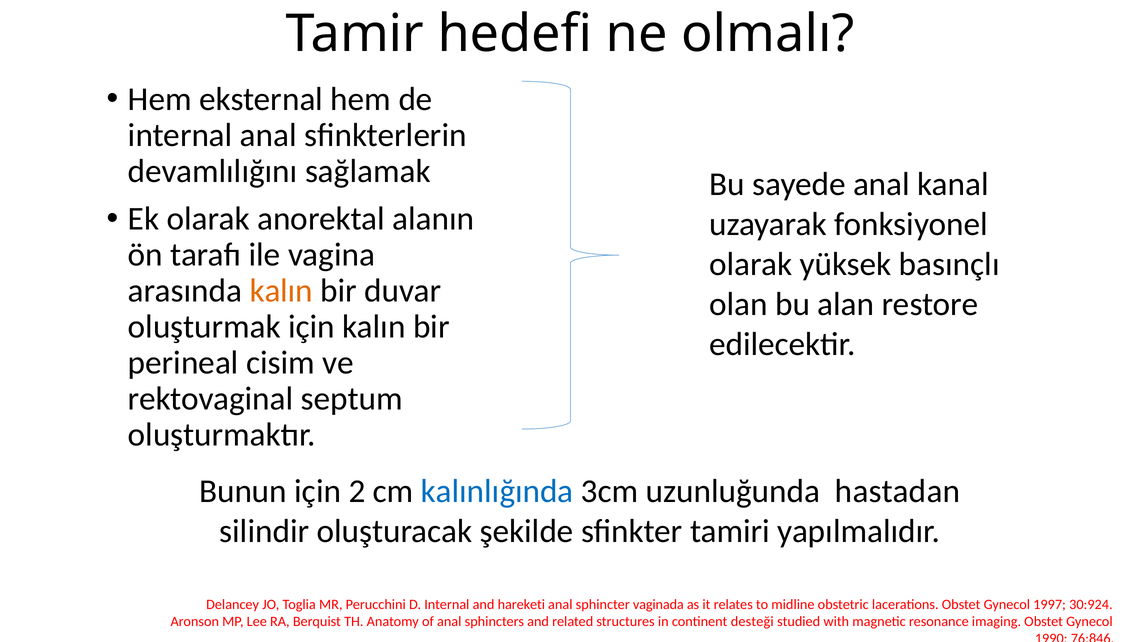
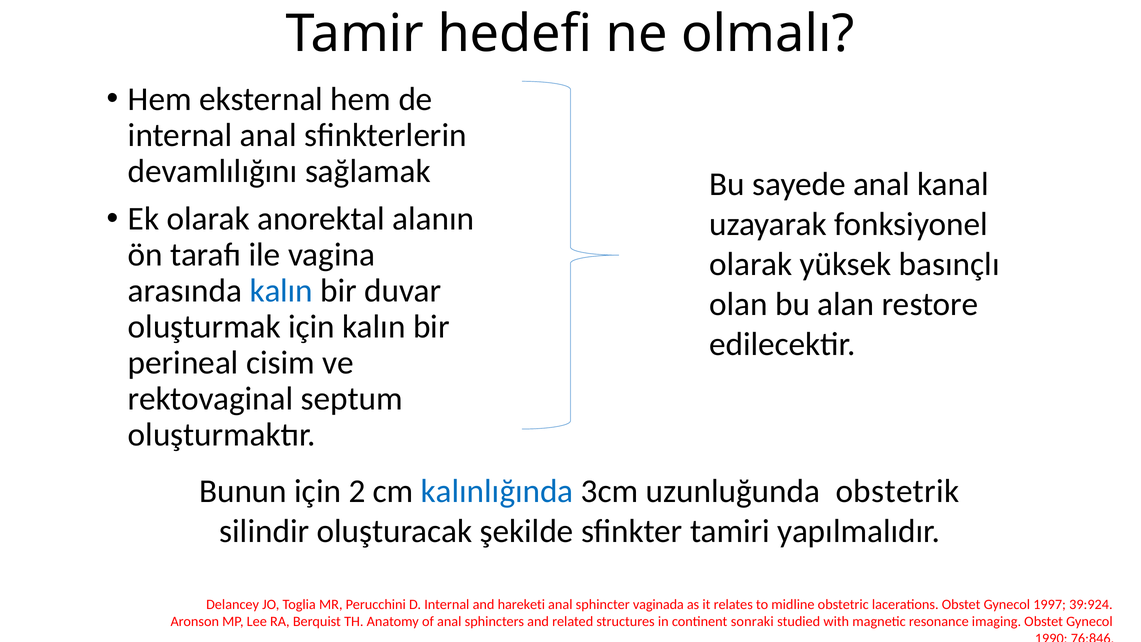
kalın at (281, 291) colour: orange -> blue
hastadan: hastadan -> obstetrik
30:924: 30:924 -> 39:924
desteği: desteği -> sonraki
